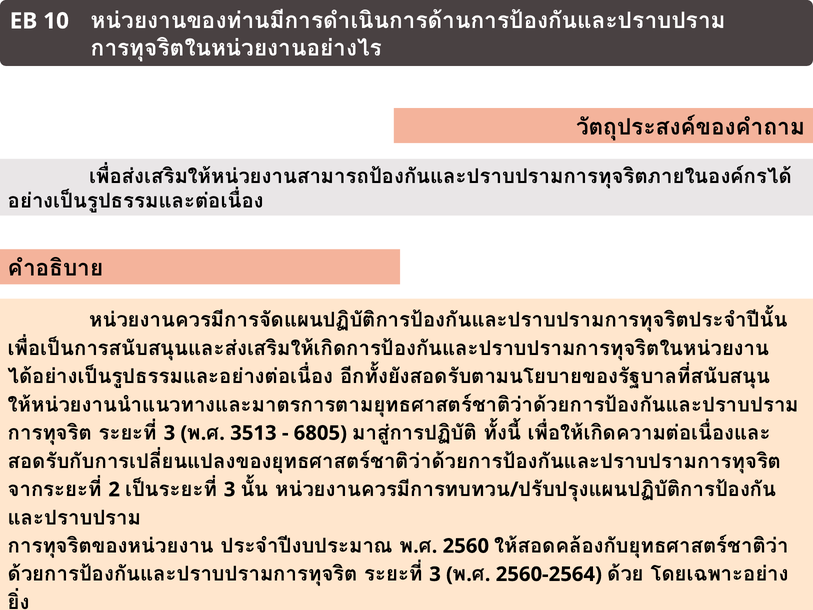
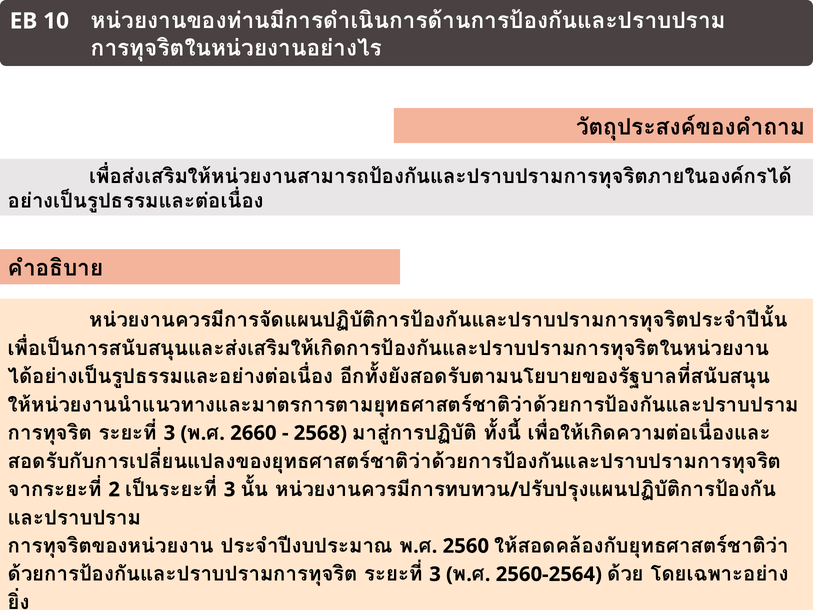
3513: 3513 -> 2660
6805: 6805 -> 2568
